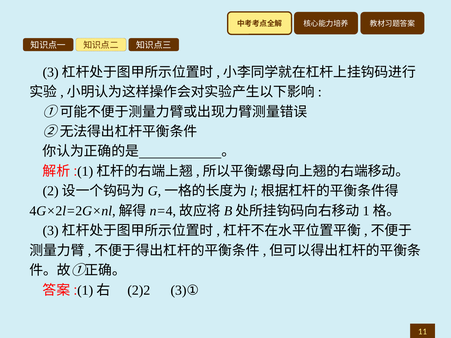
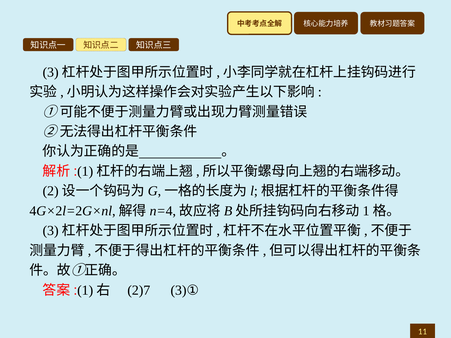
2)2: 2)2 -> 2)7
